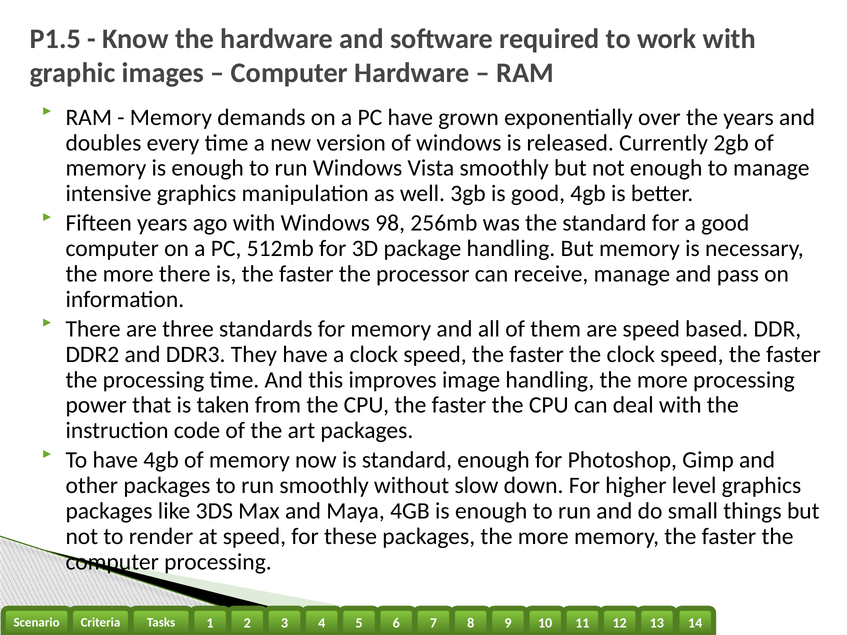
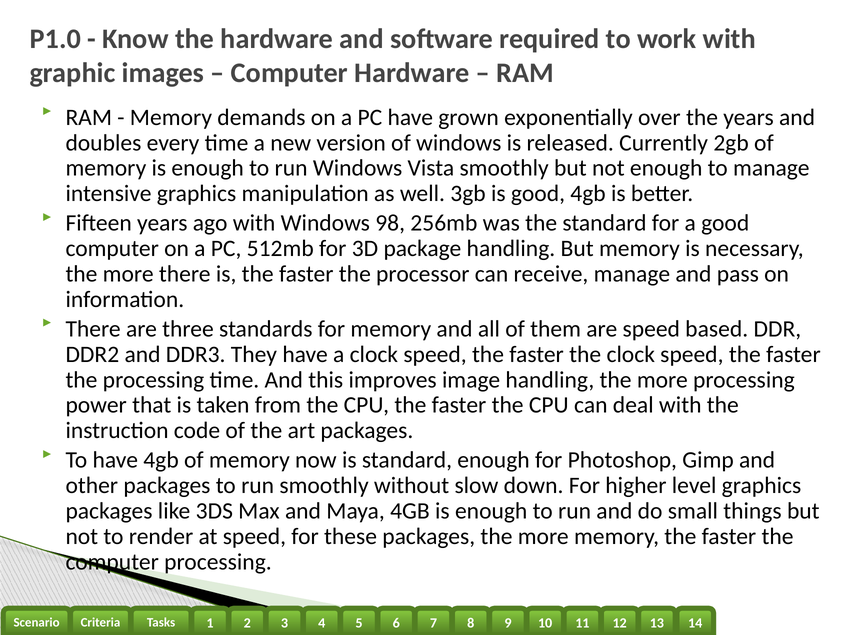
P1.5: P1.5 -> P1.0
